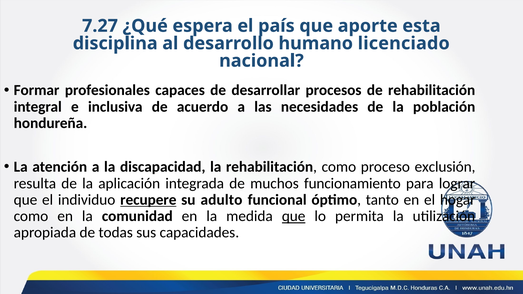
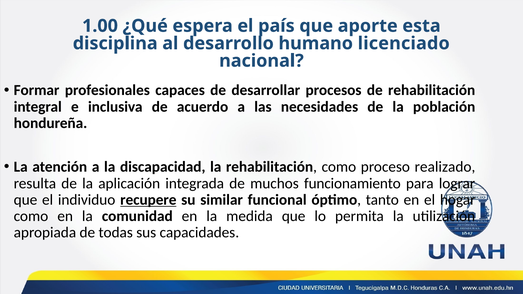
7.27: 7.27 -> 1.00
exclusión: exclusión -> realizado
adulto: adulto -> similar
que at (294, 216) underline: present -> none
